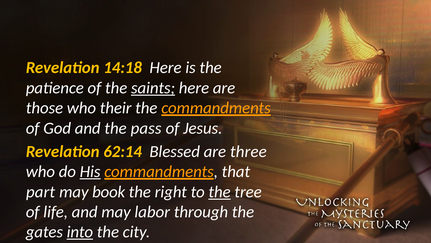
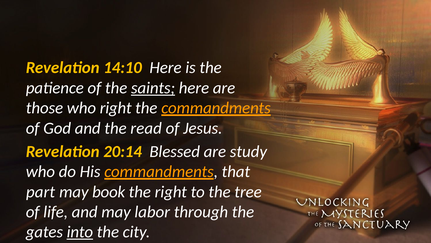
14:18: 14:18 -> 14:10
who their: their -> right
pass: pass -> read
62:14: 62:14 -> 20:14
three: three -> study
His underline: present -> none
the at (220, 191) underline: present -> none
